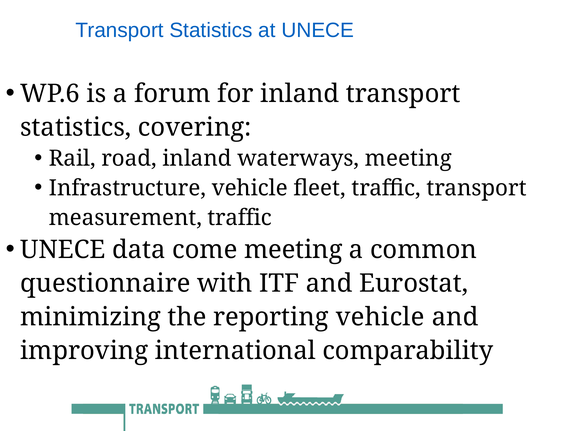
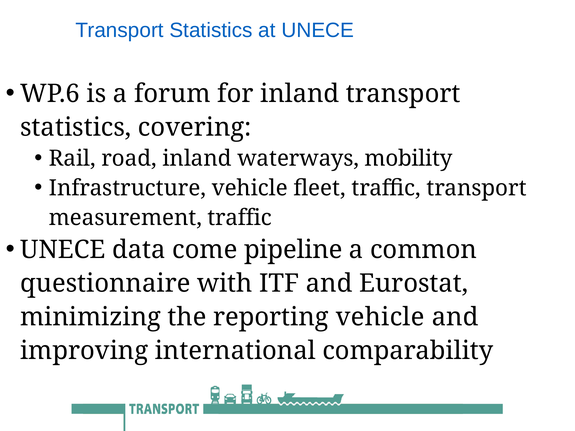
waterways meeting: meeting -> mobility
come meeting: meeting -> pipeline
